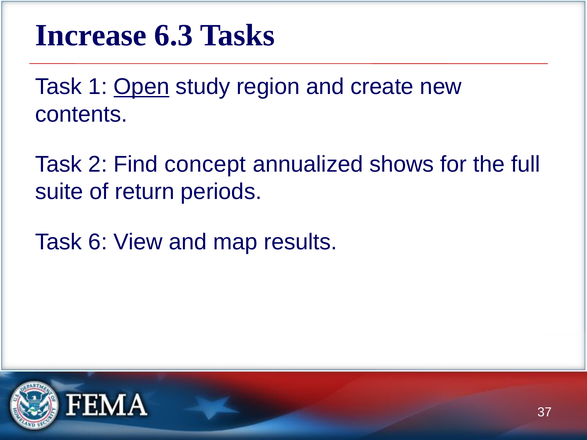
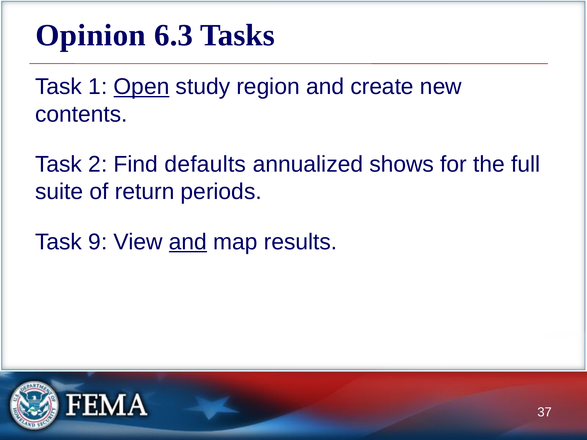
Increase: Increase -> Opinion
concept: concept -> defaults
6: 6 -> 9
and at (188, 242) underline: none -> present
